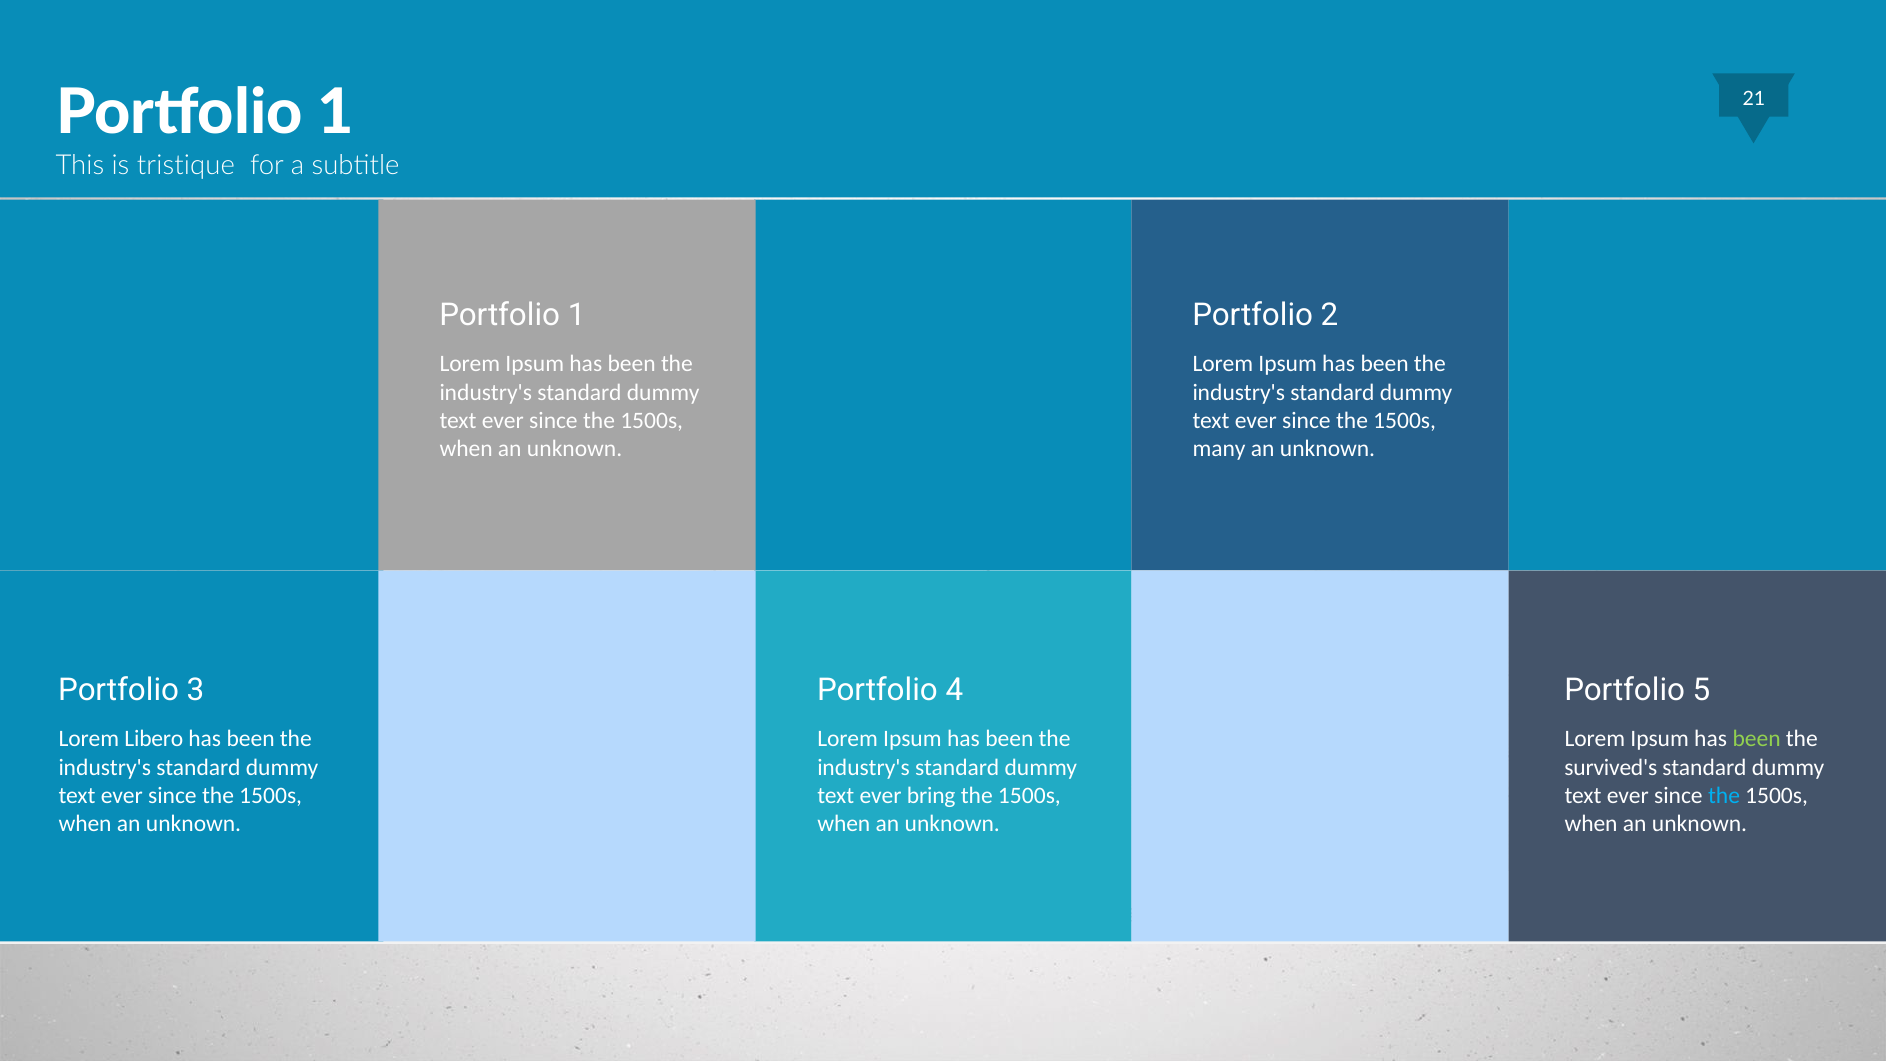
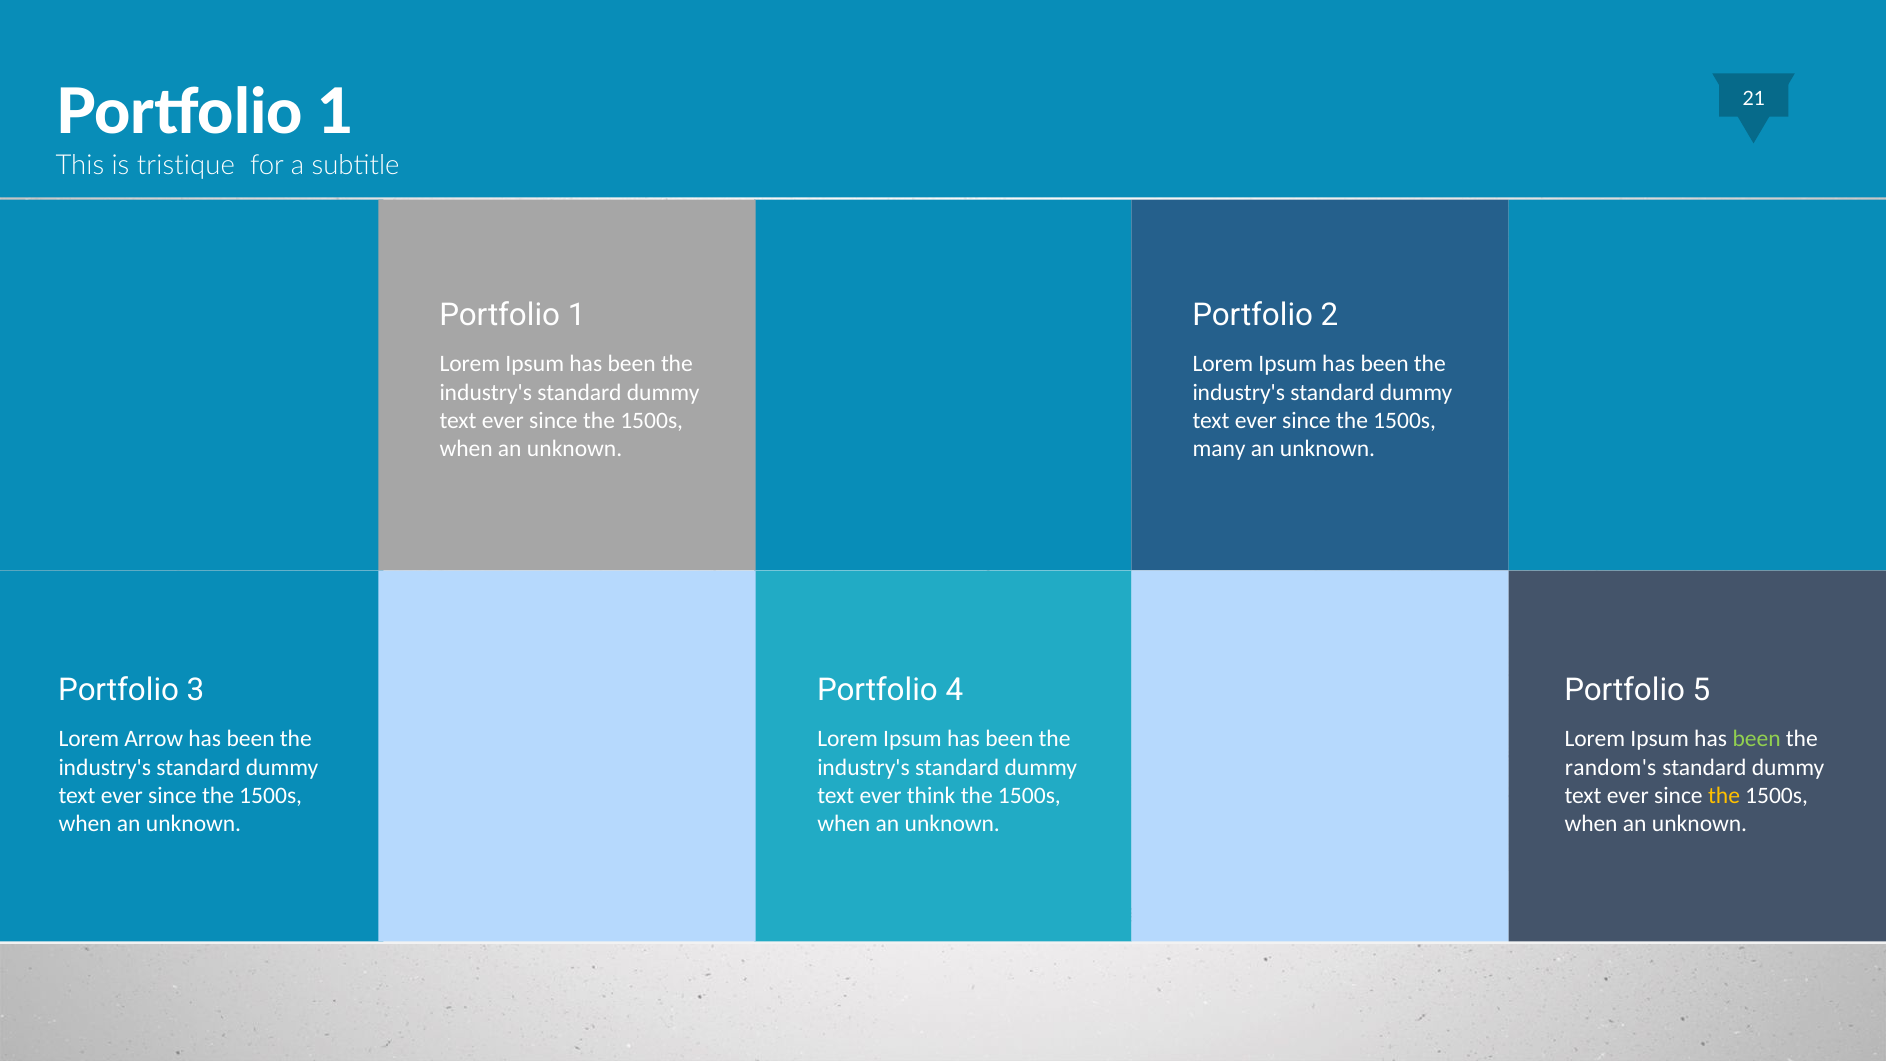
Libero: Libero -> Arrow
survived's: survived's -> random's
bring: bring -> think
the at (1724, 796) colour: light blue -> yellow
